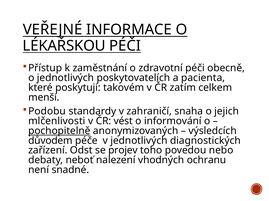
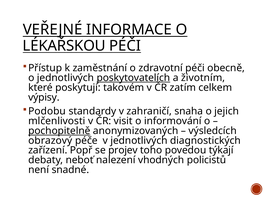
poskytovatelích underline: none -> present
pacienta: pacienta -> životním
menší: menší -> výpisy
vést: vést -> visit
důvodem: důvodem -> obrazový
Odst: Odst -> Popř
nebo: nebo -> týkají
ochranu: ochranu -> policistů
